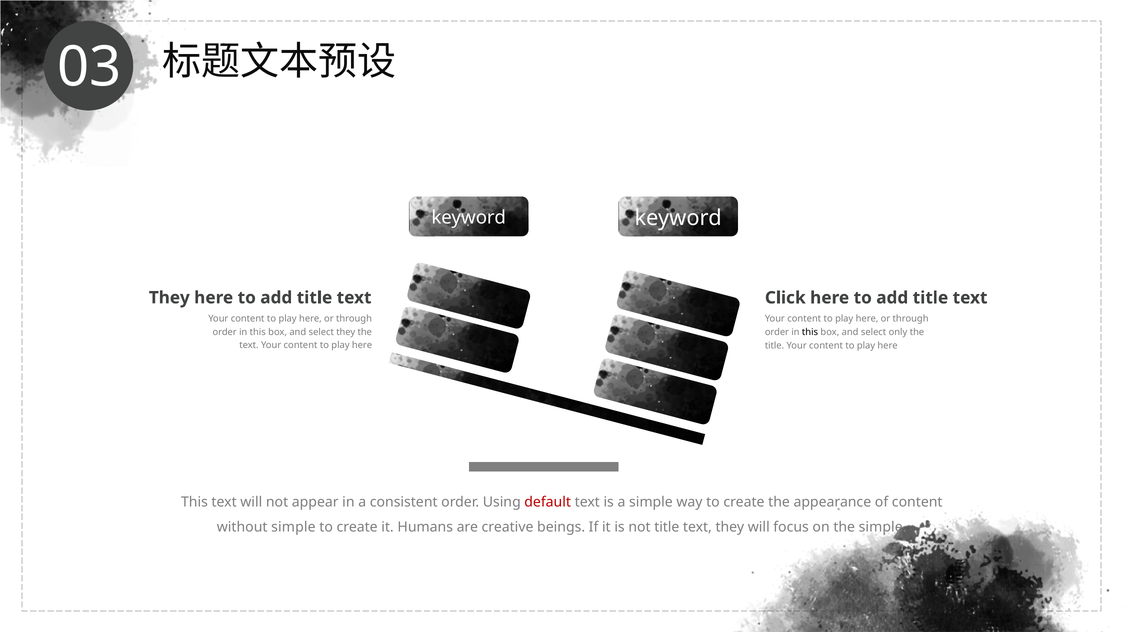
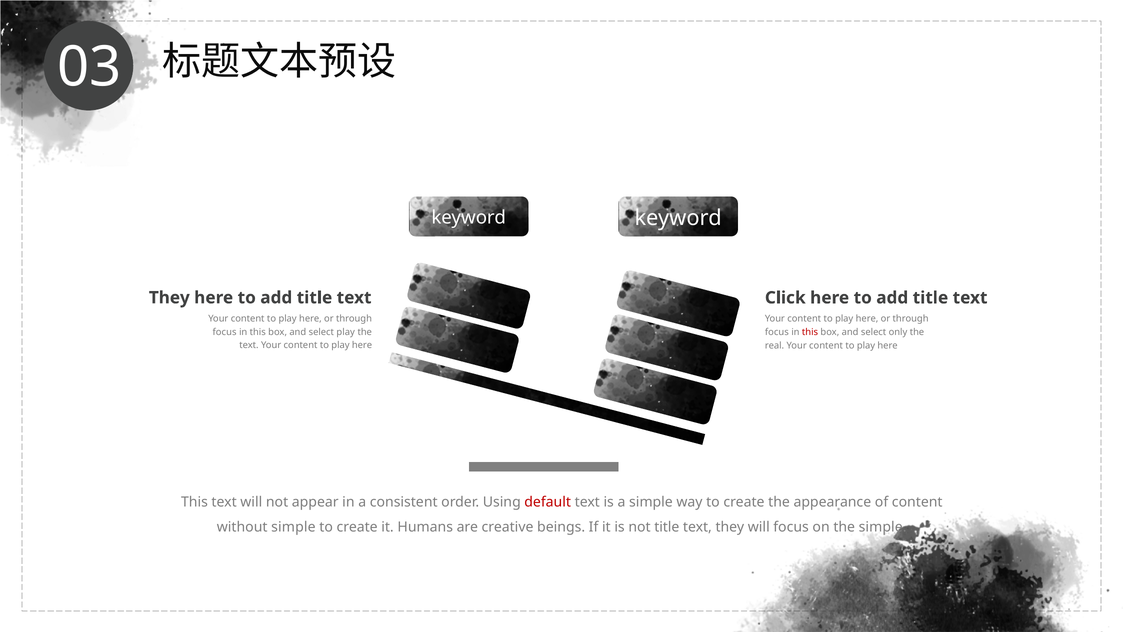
order at (225, 332): order -> focus
select they: they -> play
order at (777, 332): order -> focus
this at (810, 332) colour: black -> red
title at (774, 345): title -> real
